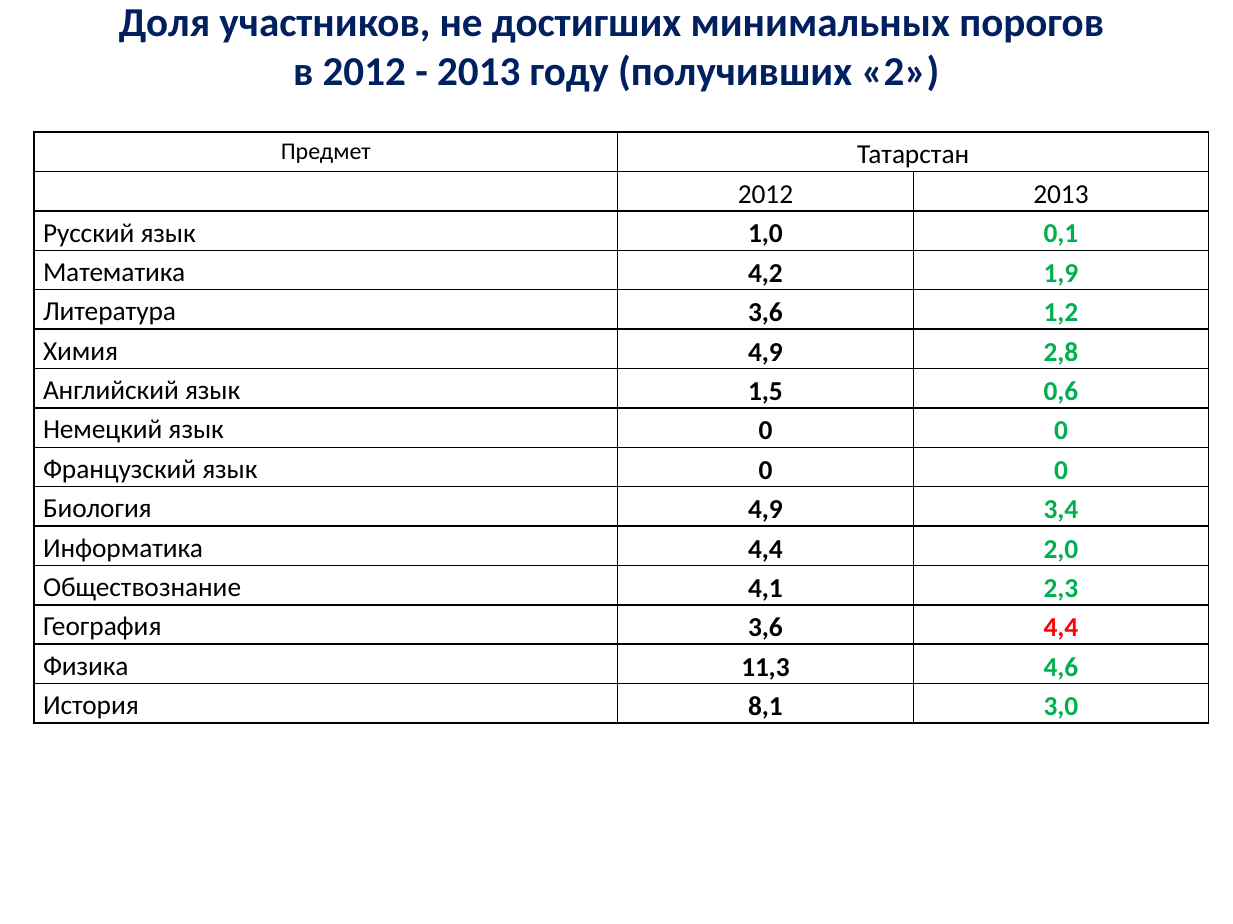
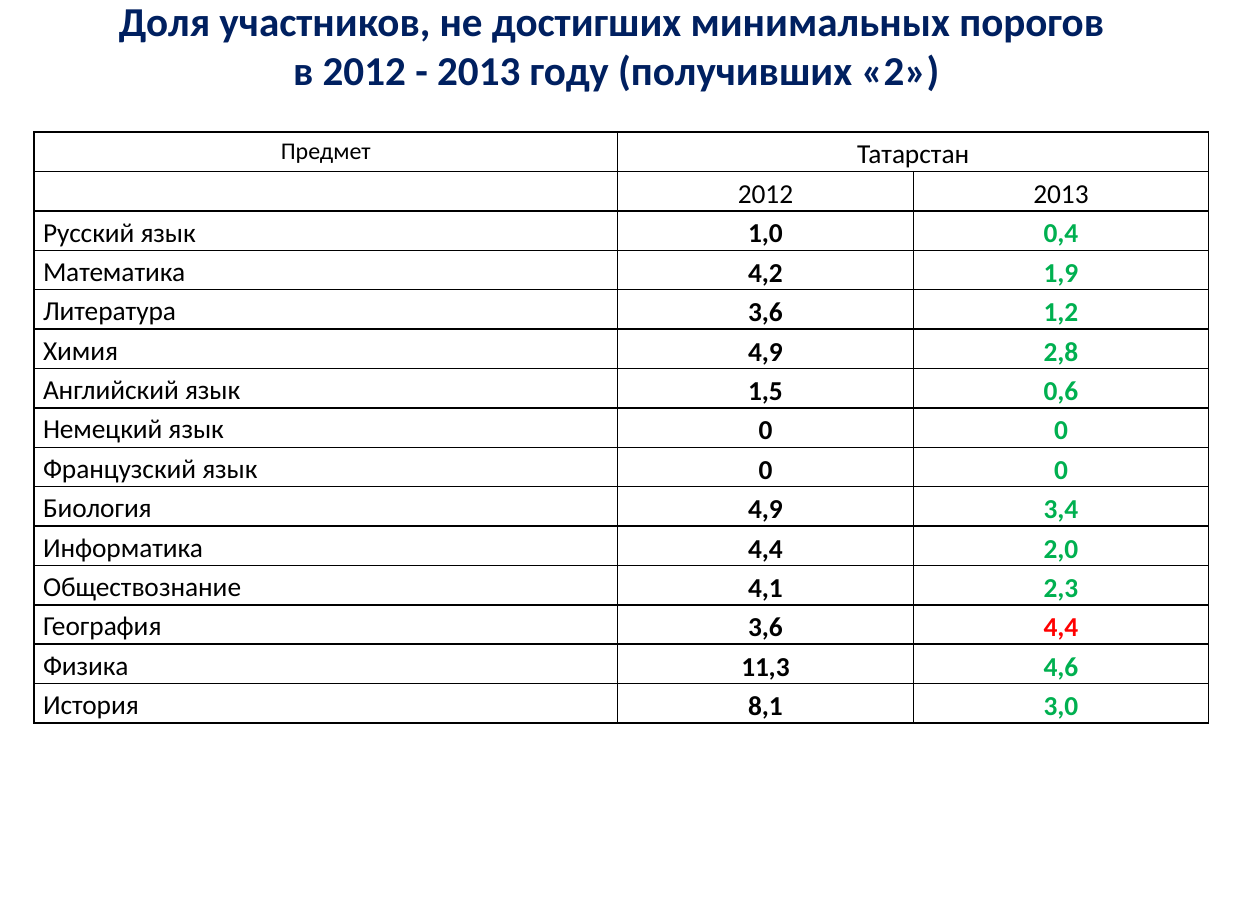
0,1: 0,1 -> 0,4
